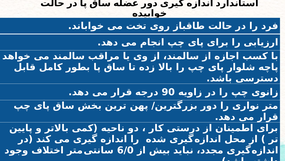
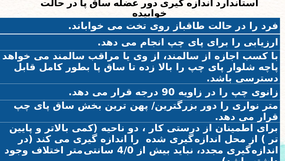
6/0: 6/0 -> 4/0
